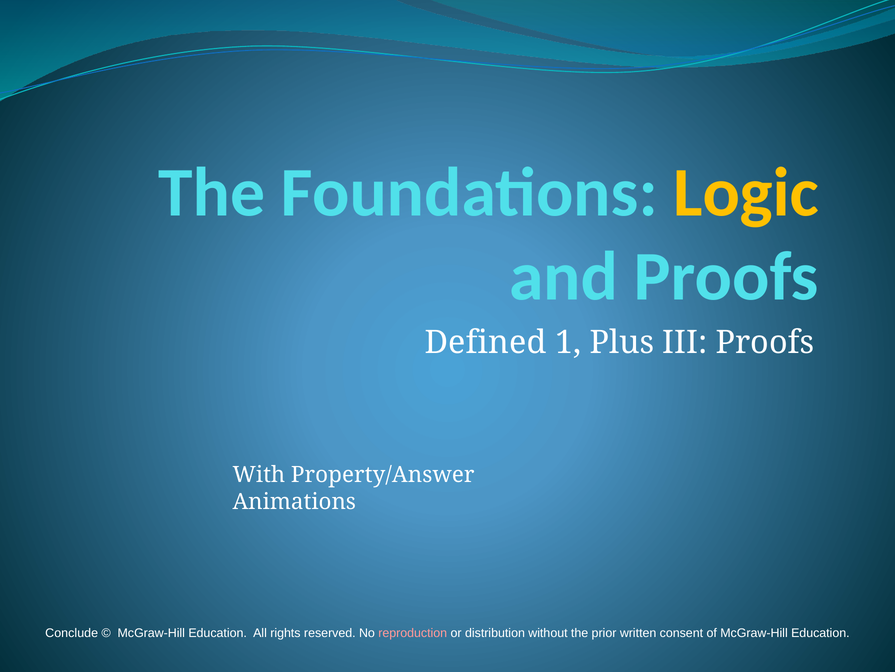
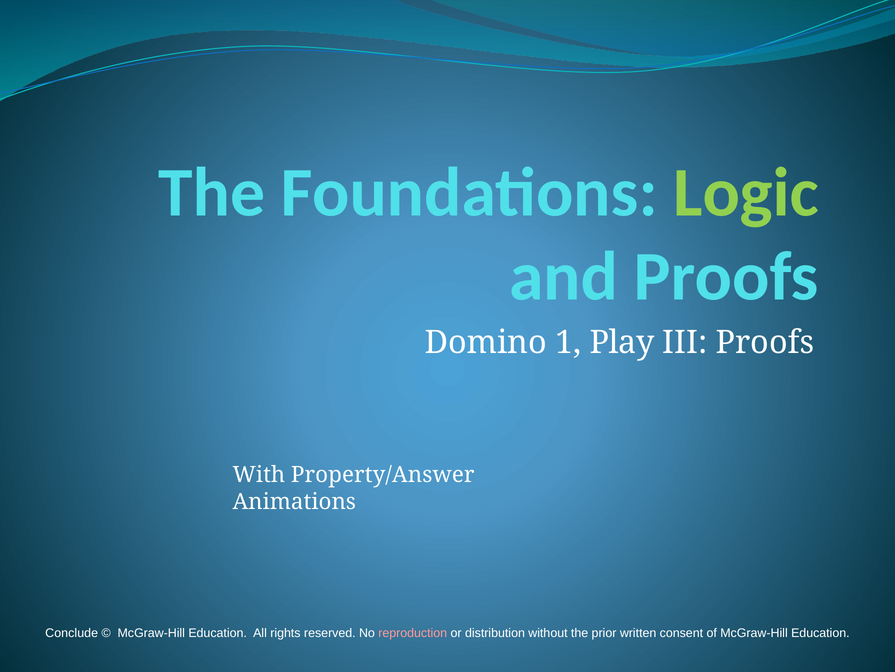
Logic colour: yellow -> light green
Defined: Defined -> Domino
Plus: Plus -> Play
